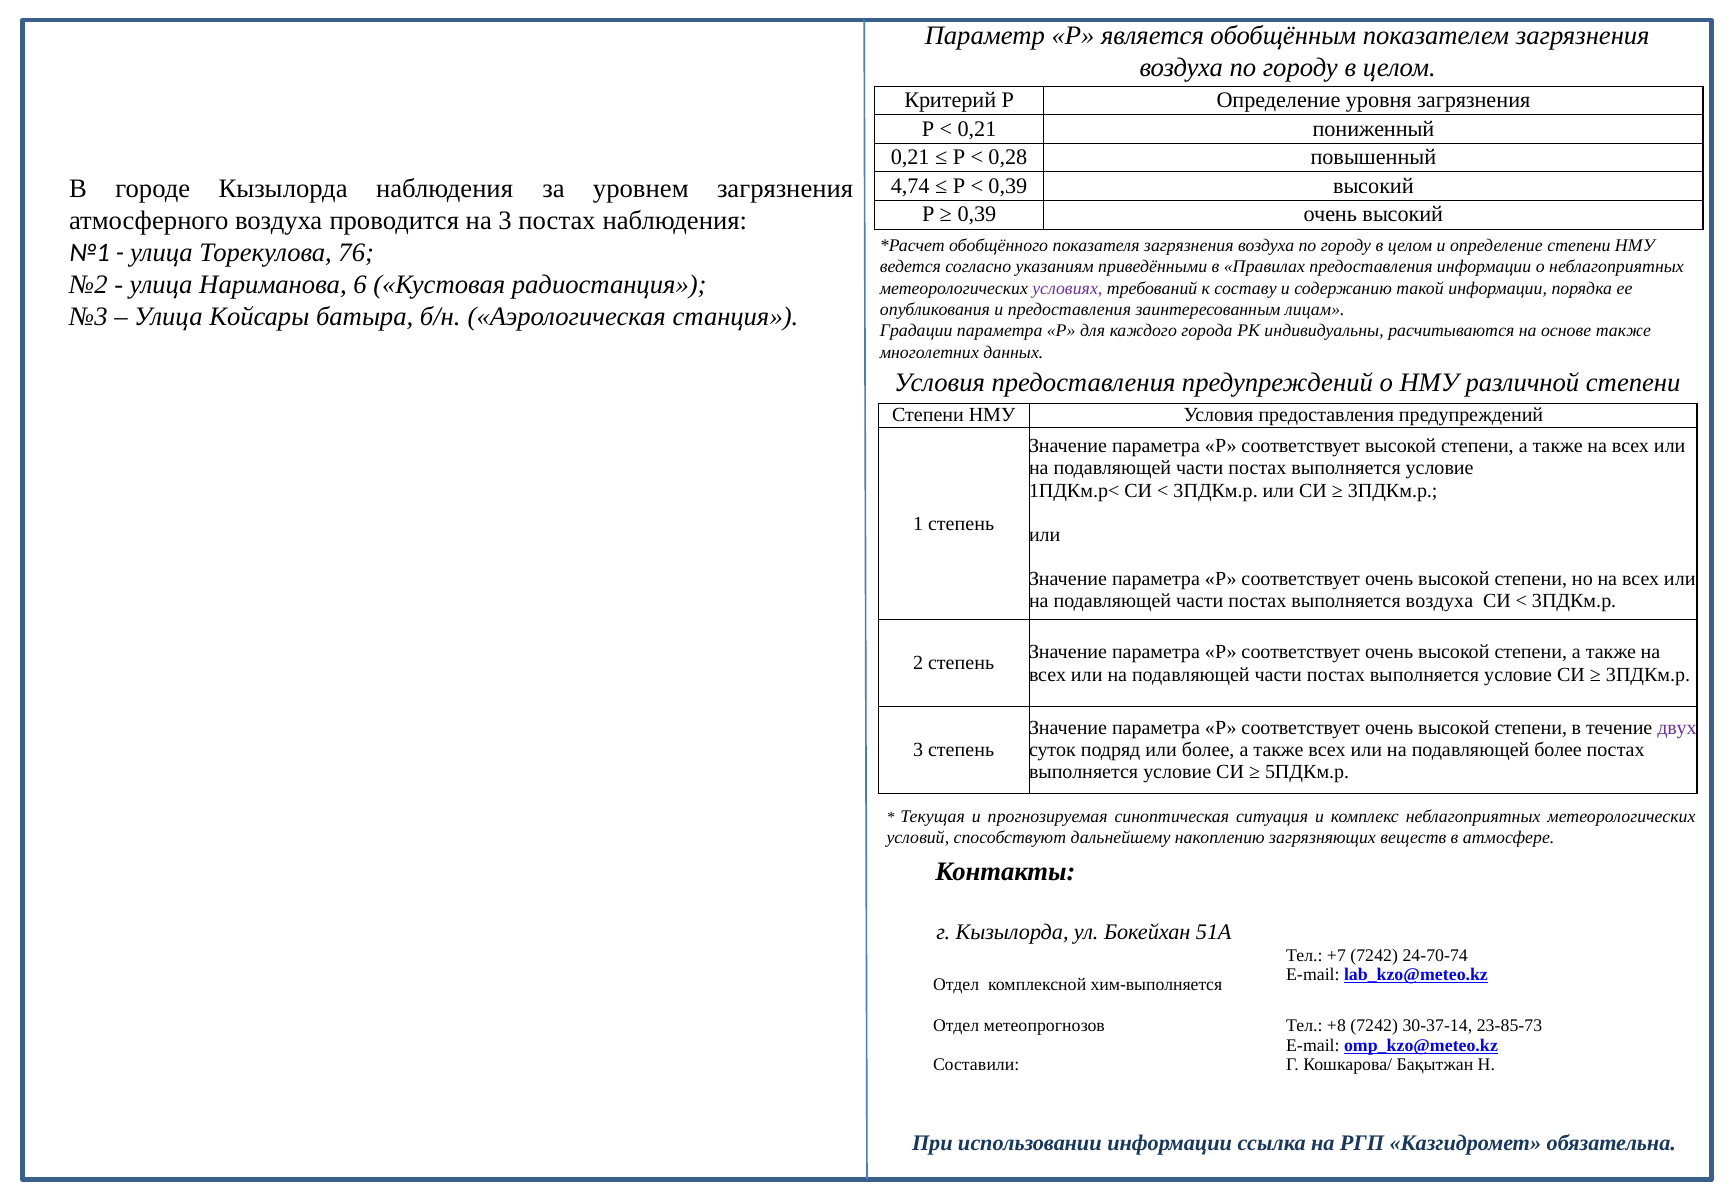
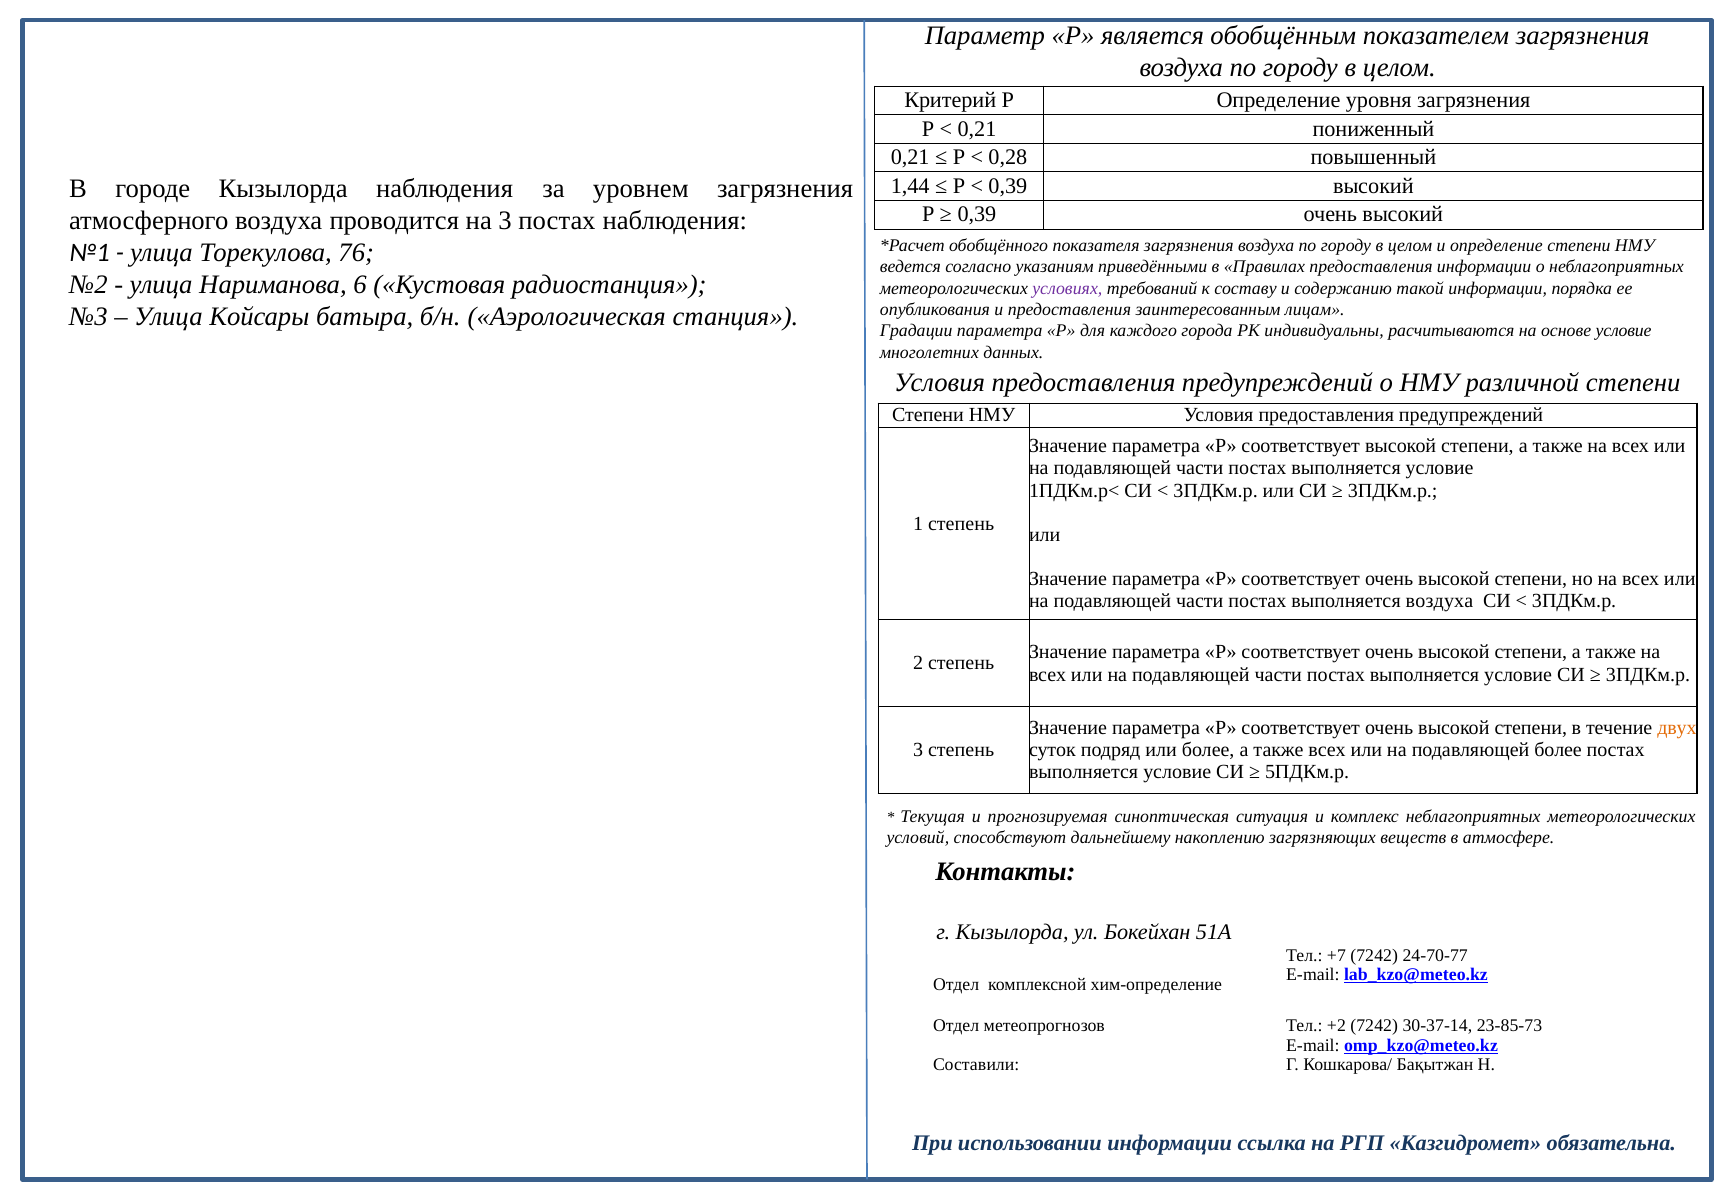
4,74: 4,74 -> 1,44
основе также: также -> условие
двух colour: purple -> orange
24-70-74: 24-70-74 -> 24-70-77
хим-выполняется: хим-выполняется -> хим-определение
+8: +8 -> +2
